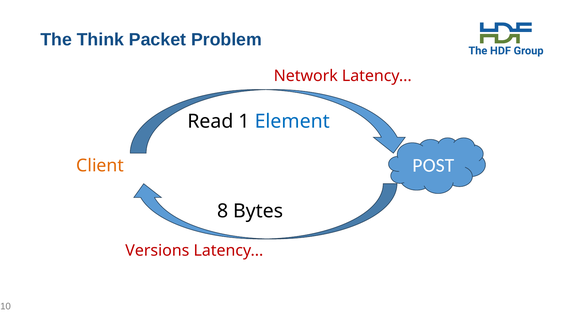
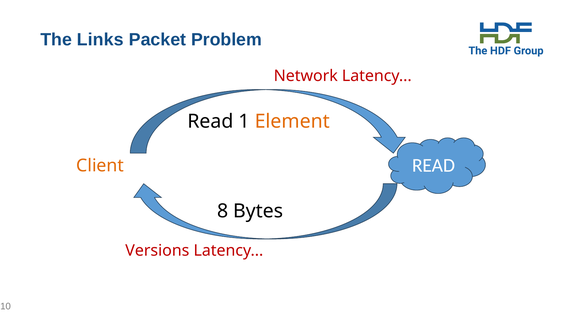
Think: Think -> Links
Element colour: blue -> orange
POST at (433, 166): POST -> READ
